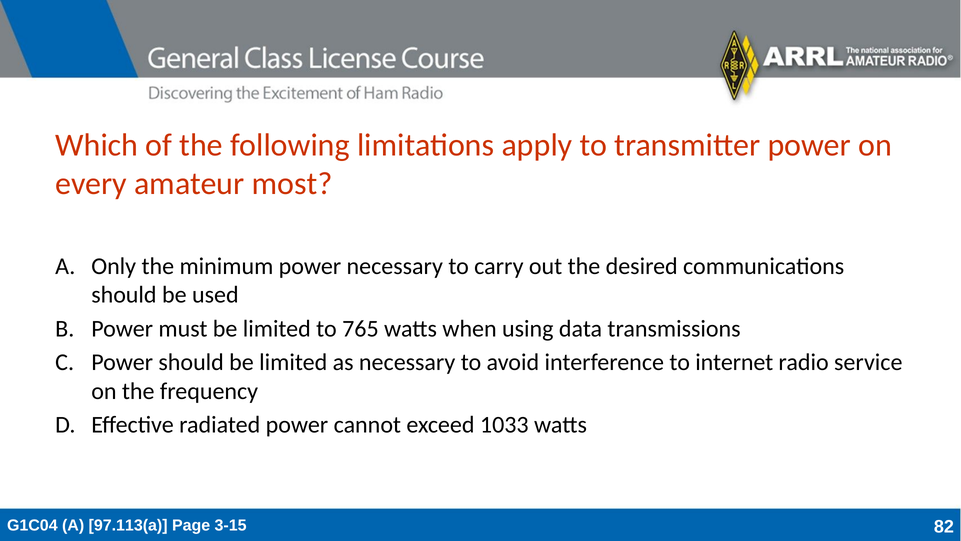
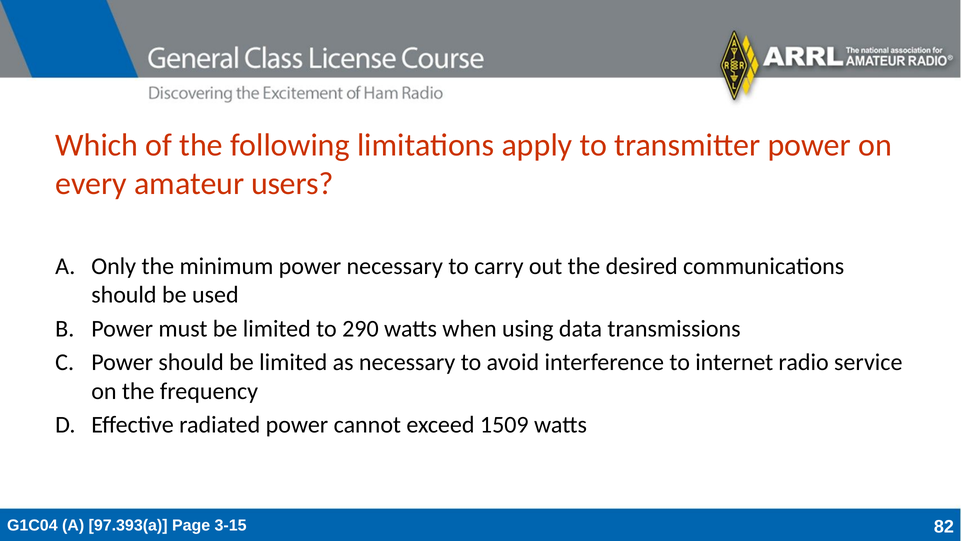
most: most -> users
765: 765 -> 290
1033: 1033 -> 1509
97.113(a: 97.113(a -> 97.393(a
